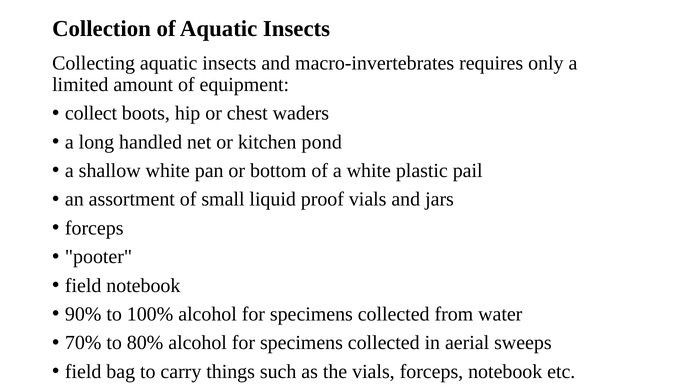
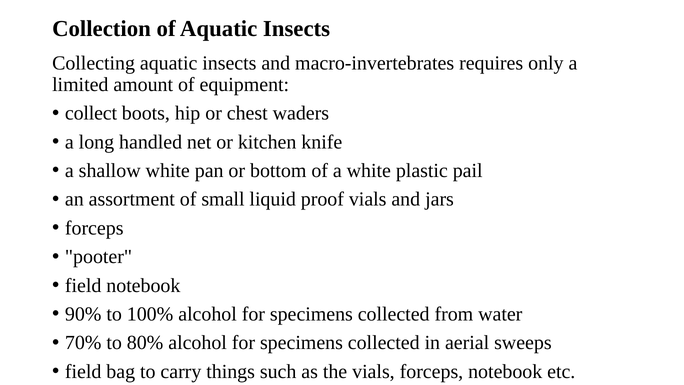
pond: pond -> knife
